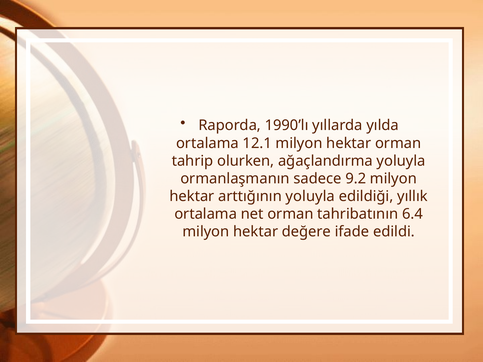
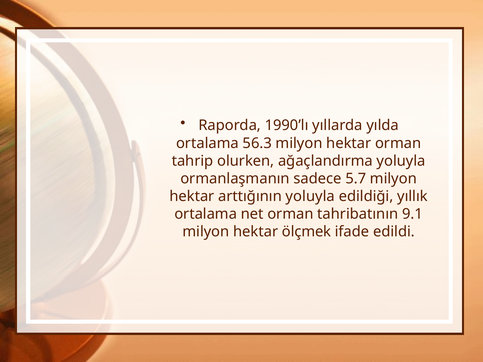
12.1: 12.1 -> 56.3
9.2: 9.2 -> 5.7
6.4: 6.4 -> 9.1
değere: değere -> ölçmek
